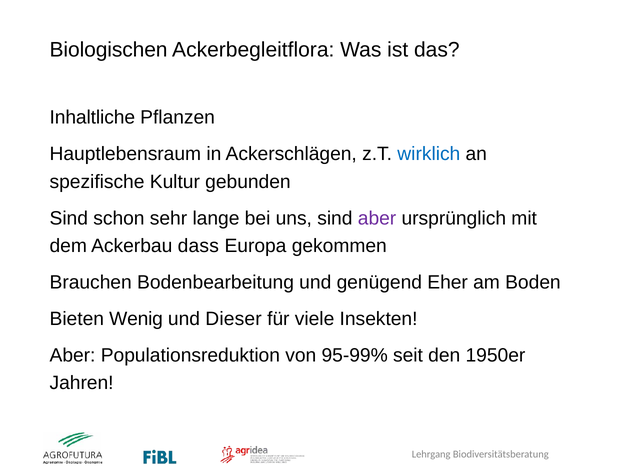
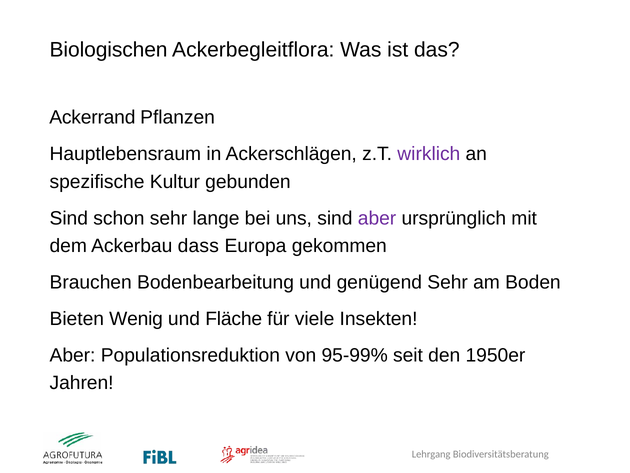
Inhaltliche: Inhaltliche -> Ackerrand
wirklich colour: blue -> purple
genügend Eher: Eher -> Sehr
Dieser: Dieser -> Fläche
